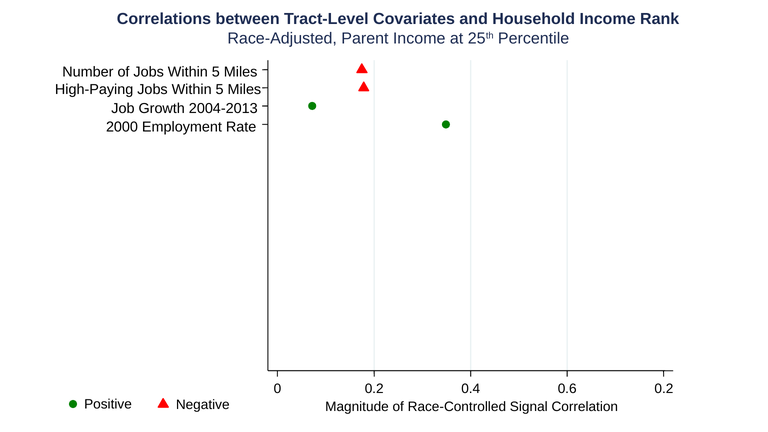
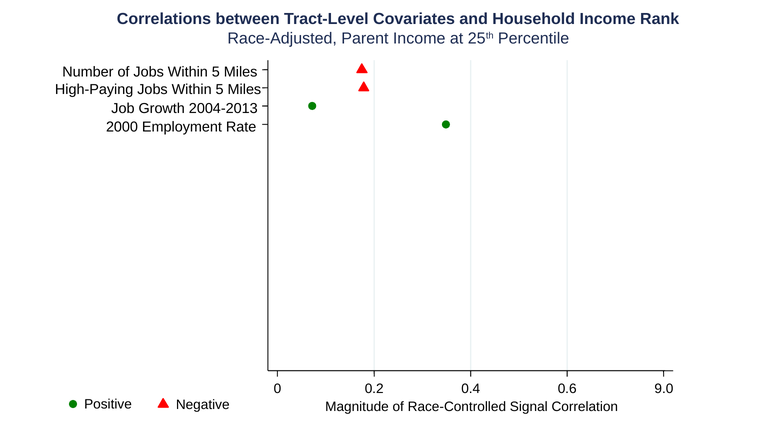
0.6 0.2: 0.2 -> 9.0
